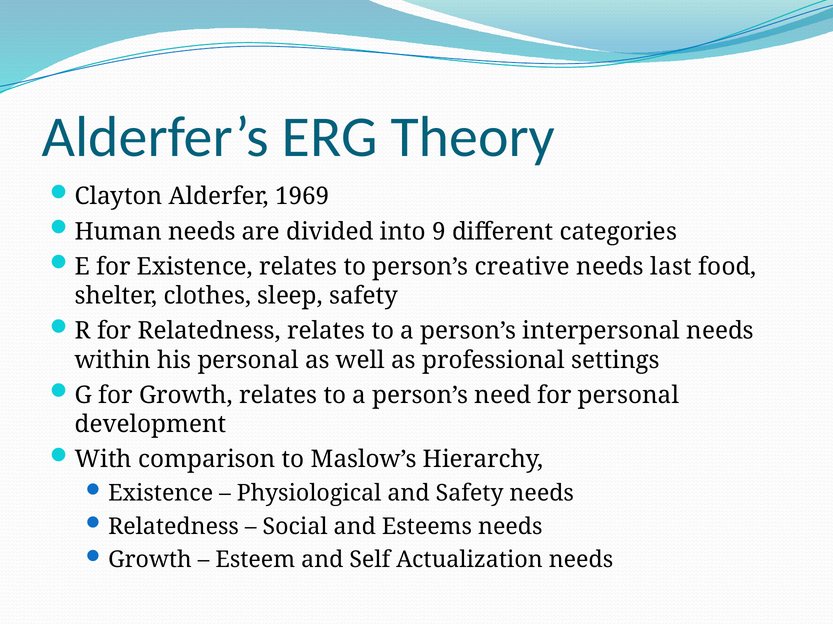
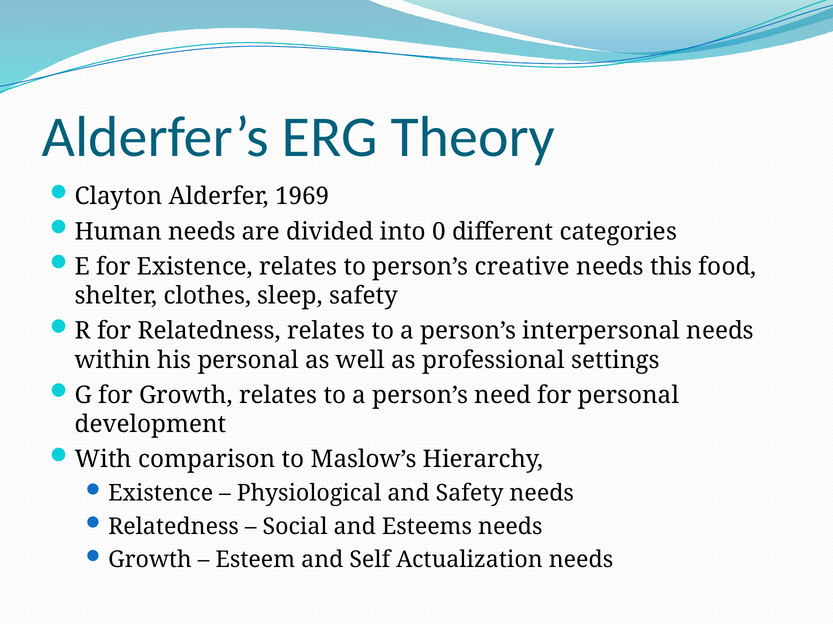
9: 9 -> 0
last: last -> this
